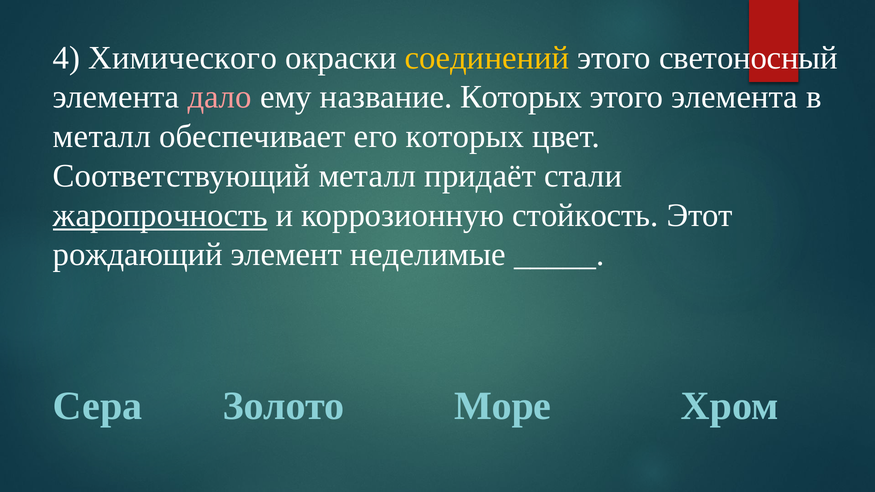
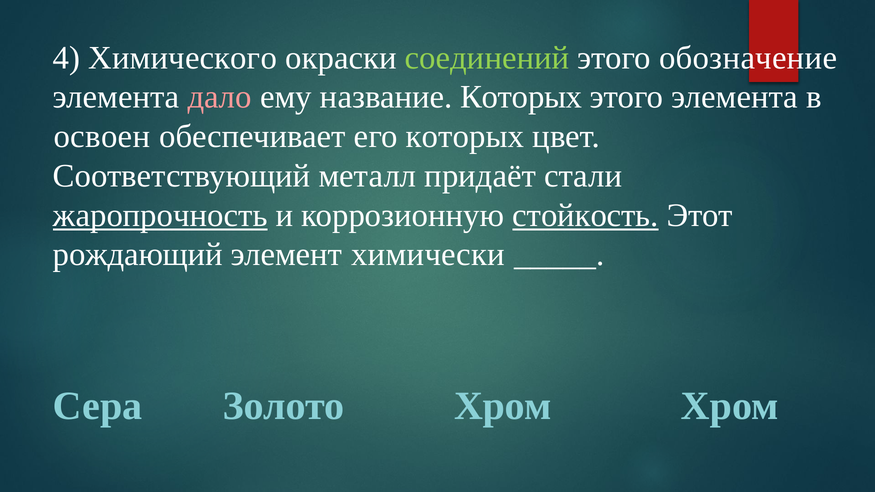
соединений colour: yellow -> light green
светоносный: светоносный -> обозначение
металл at (102, 137): металл -> освоен
стойкость underline: none -> present
неделимые: неделимые -> химически
Золото Море: Море -> Хром
